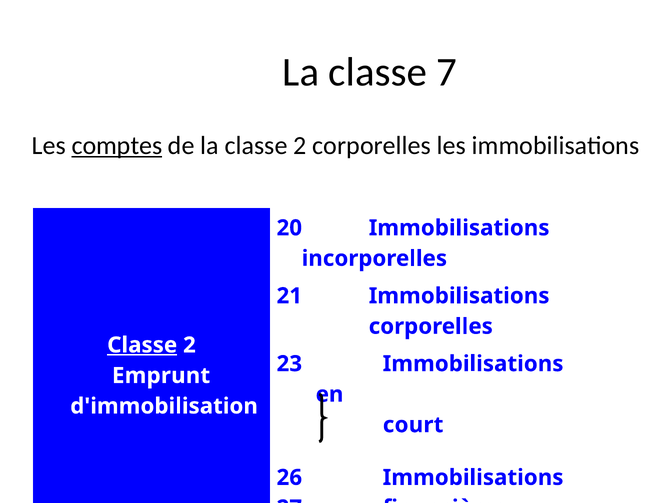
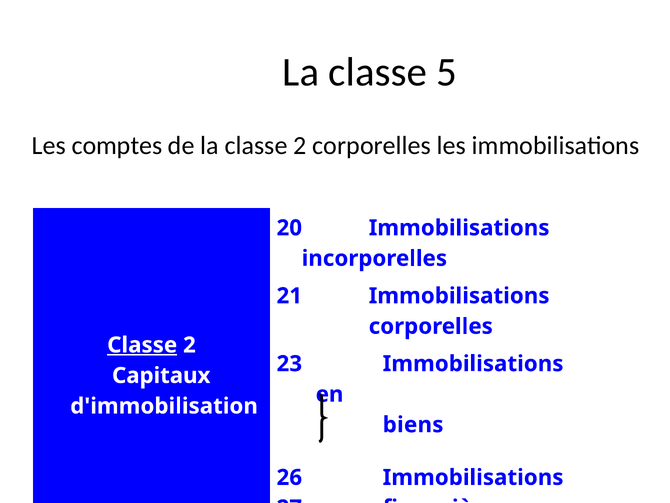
7: 7 -> 5
comptes underline: present -> none
Emprunt: Emprunt -> Capitaux
court: court -> biens
